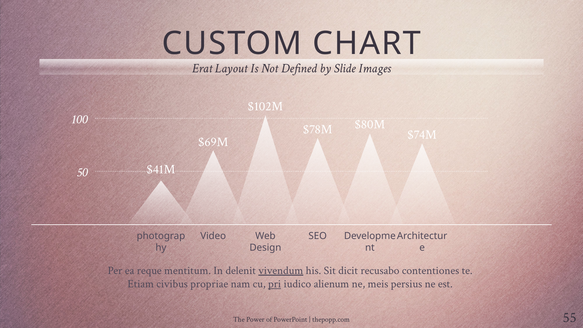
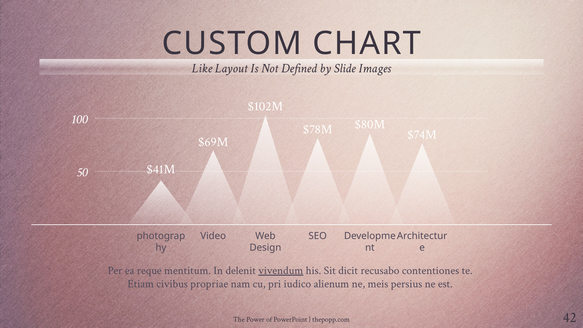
Erat: Erat -> Like
pri underline: present -> none
55: 55 -> 42
